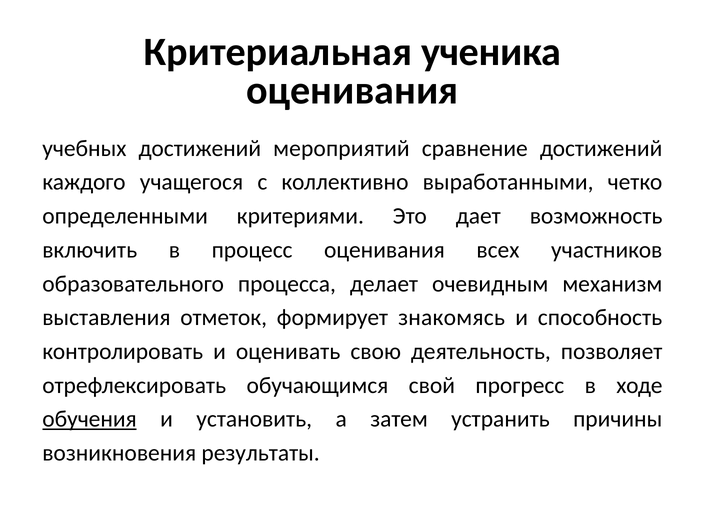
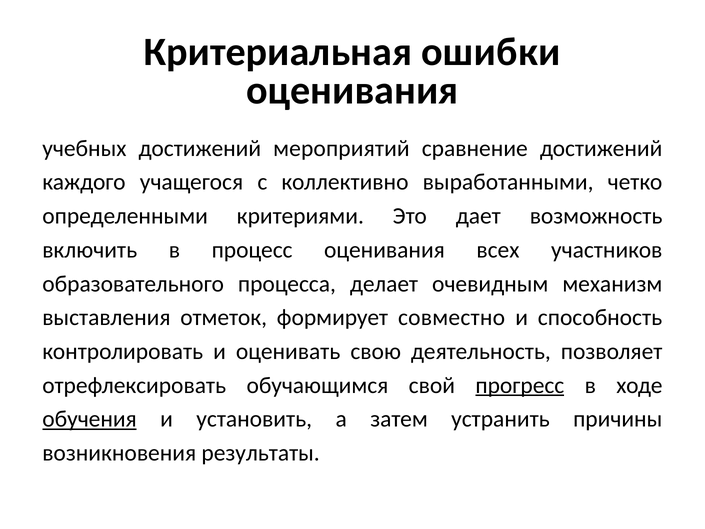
ученика: ученика -> ошибки
знакомясь: знакомясь -> совместно
прогресс underline: none -> present
